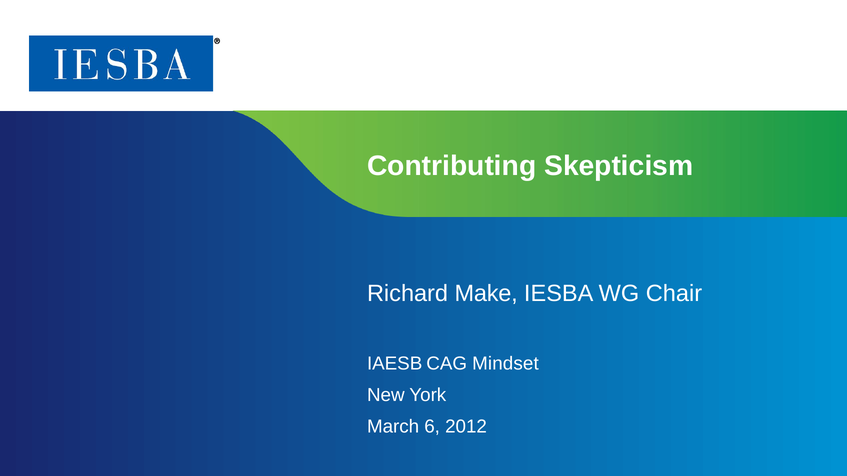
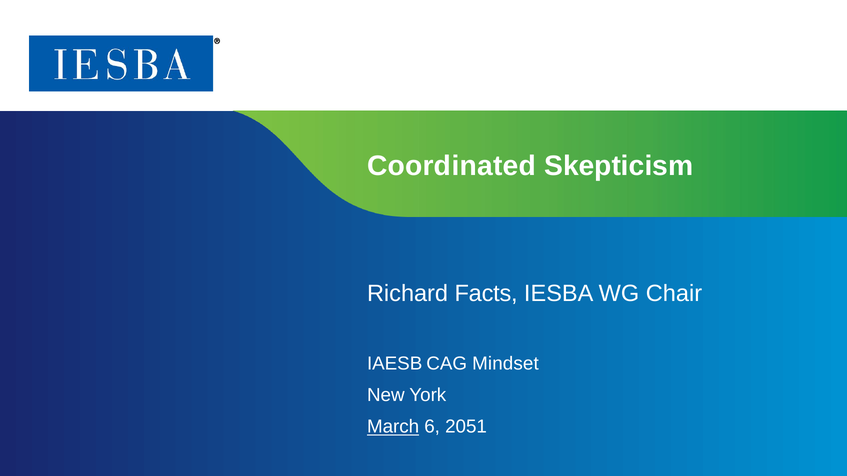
Contributing: Contributing -> Coordinated
Make: Make -> Facts
March underline: none -> present
2012: 2012 -> 2051
